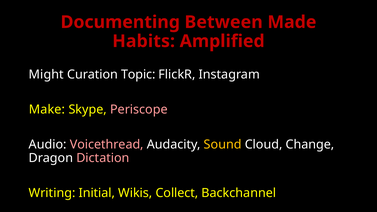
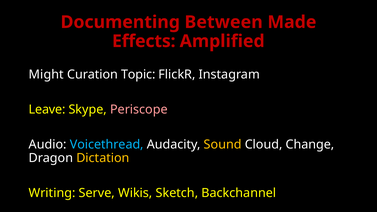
Habits: Habits -> Effects
Make: Make -> Leave
Voicethread colour: pink -> light blue
Dictation colour: pink -> yellow
Initial: Initial -> Serve
Collect: Collect -> Sketch
